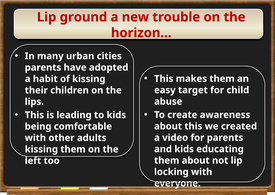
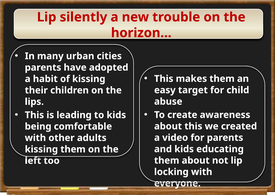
ground: ground -> silently
